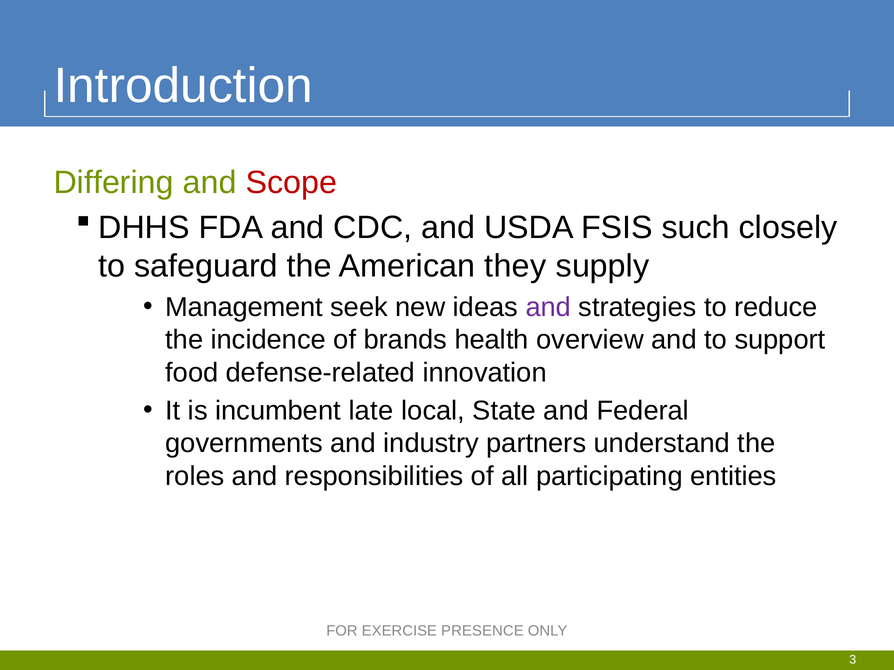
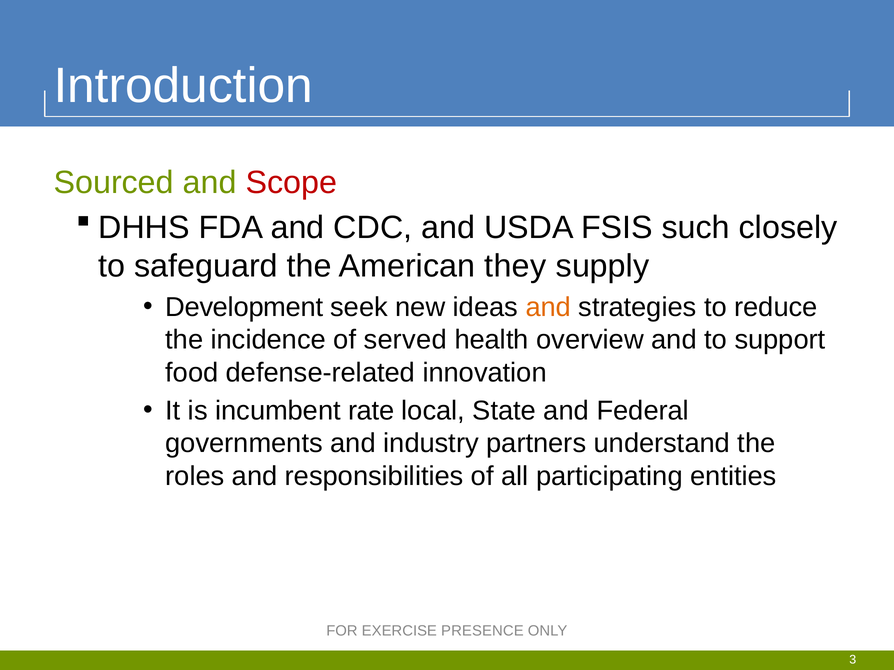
Differing: Differing -> Sourced
Management: Management -> Development
and at (548, 307) colour: purple -> orange
brands: brands -> served
late: late -> rate
